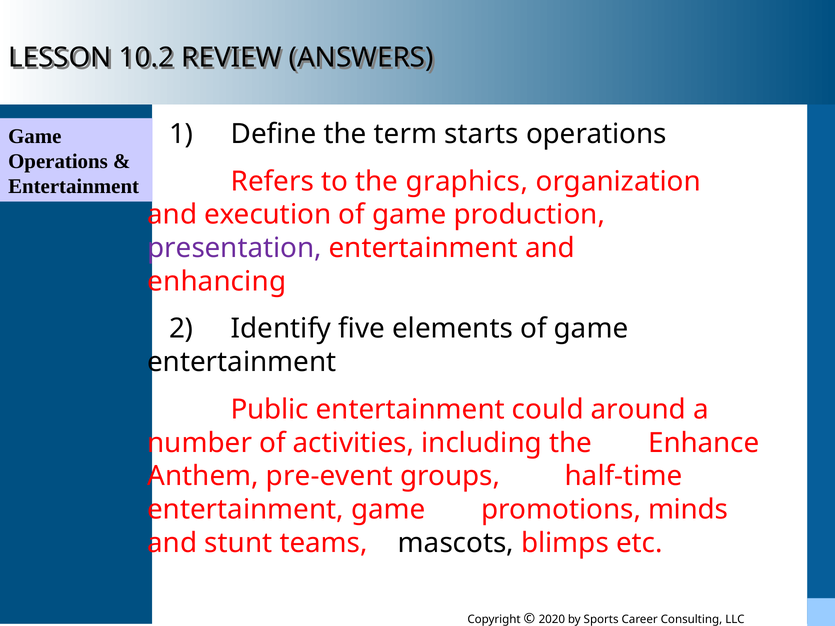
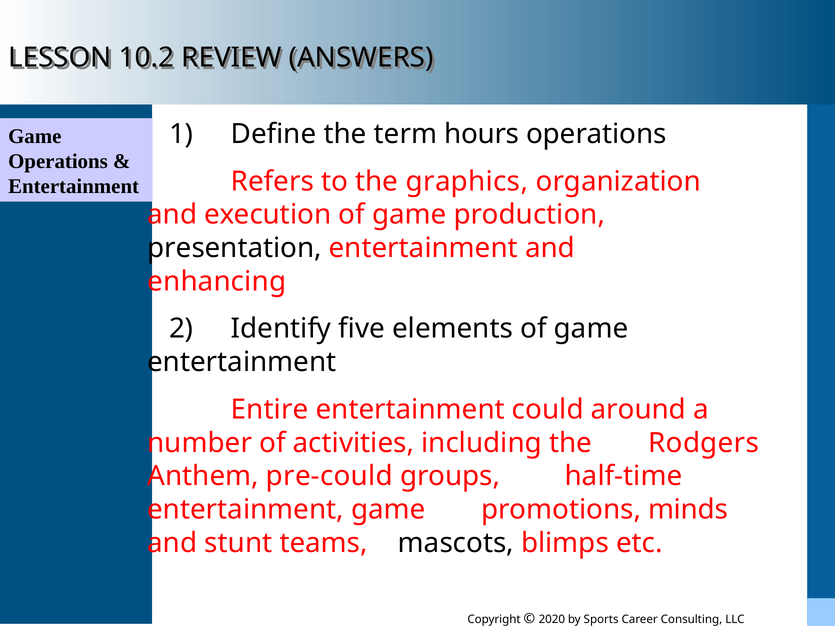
starts: starts -> hours
presentation colour: purple -> black
Public: Public -> Entire
Enhance: Enhance -> Rodgers
pre-event: pre-event -> pre-could
